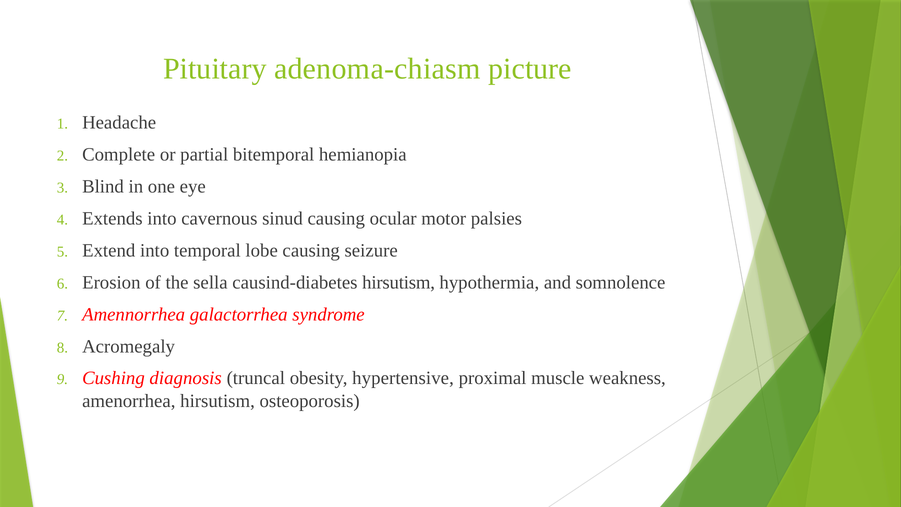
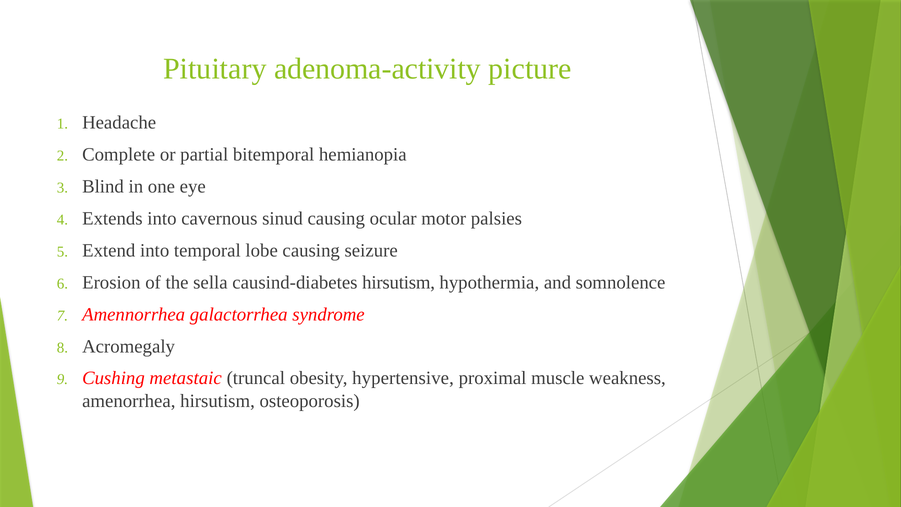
adenoma-chiasm: adenoma-chiasm -> adenoma-activity
diagnosis: diagnosis -> metastaic
